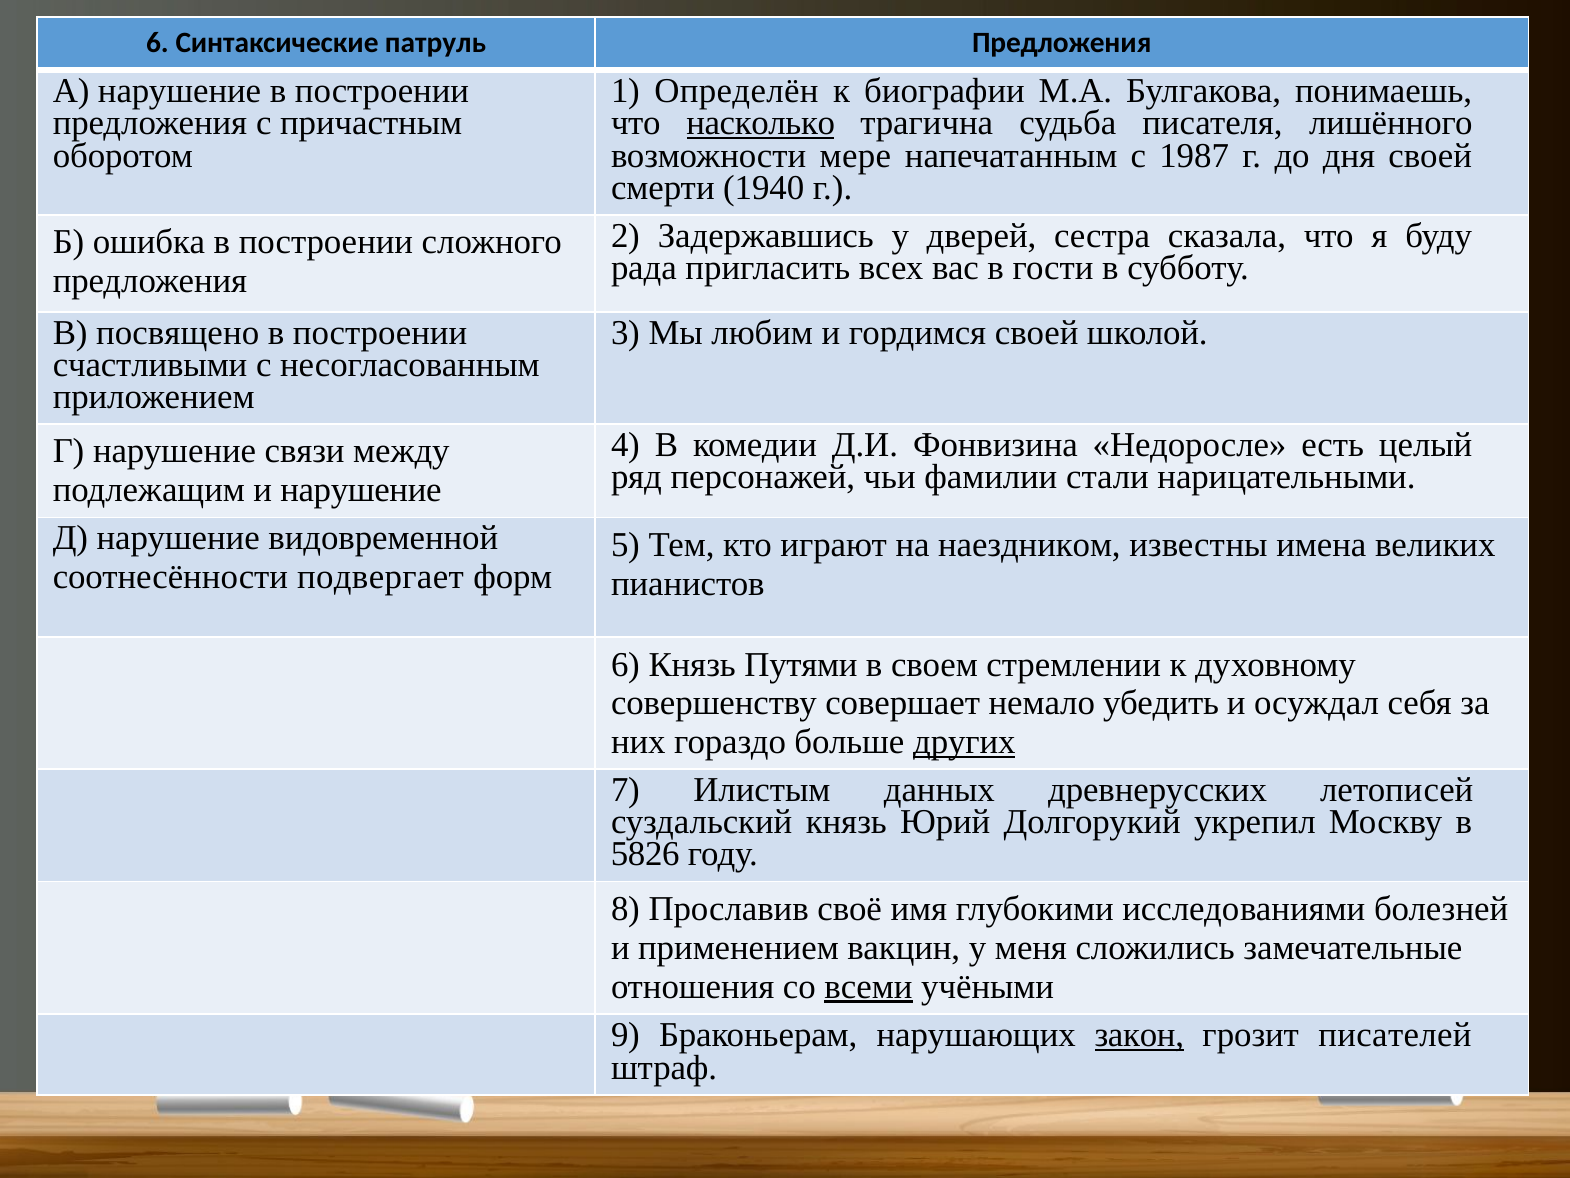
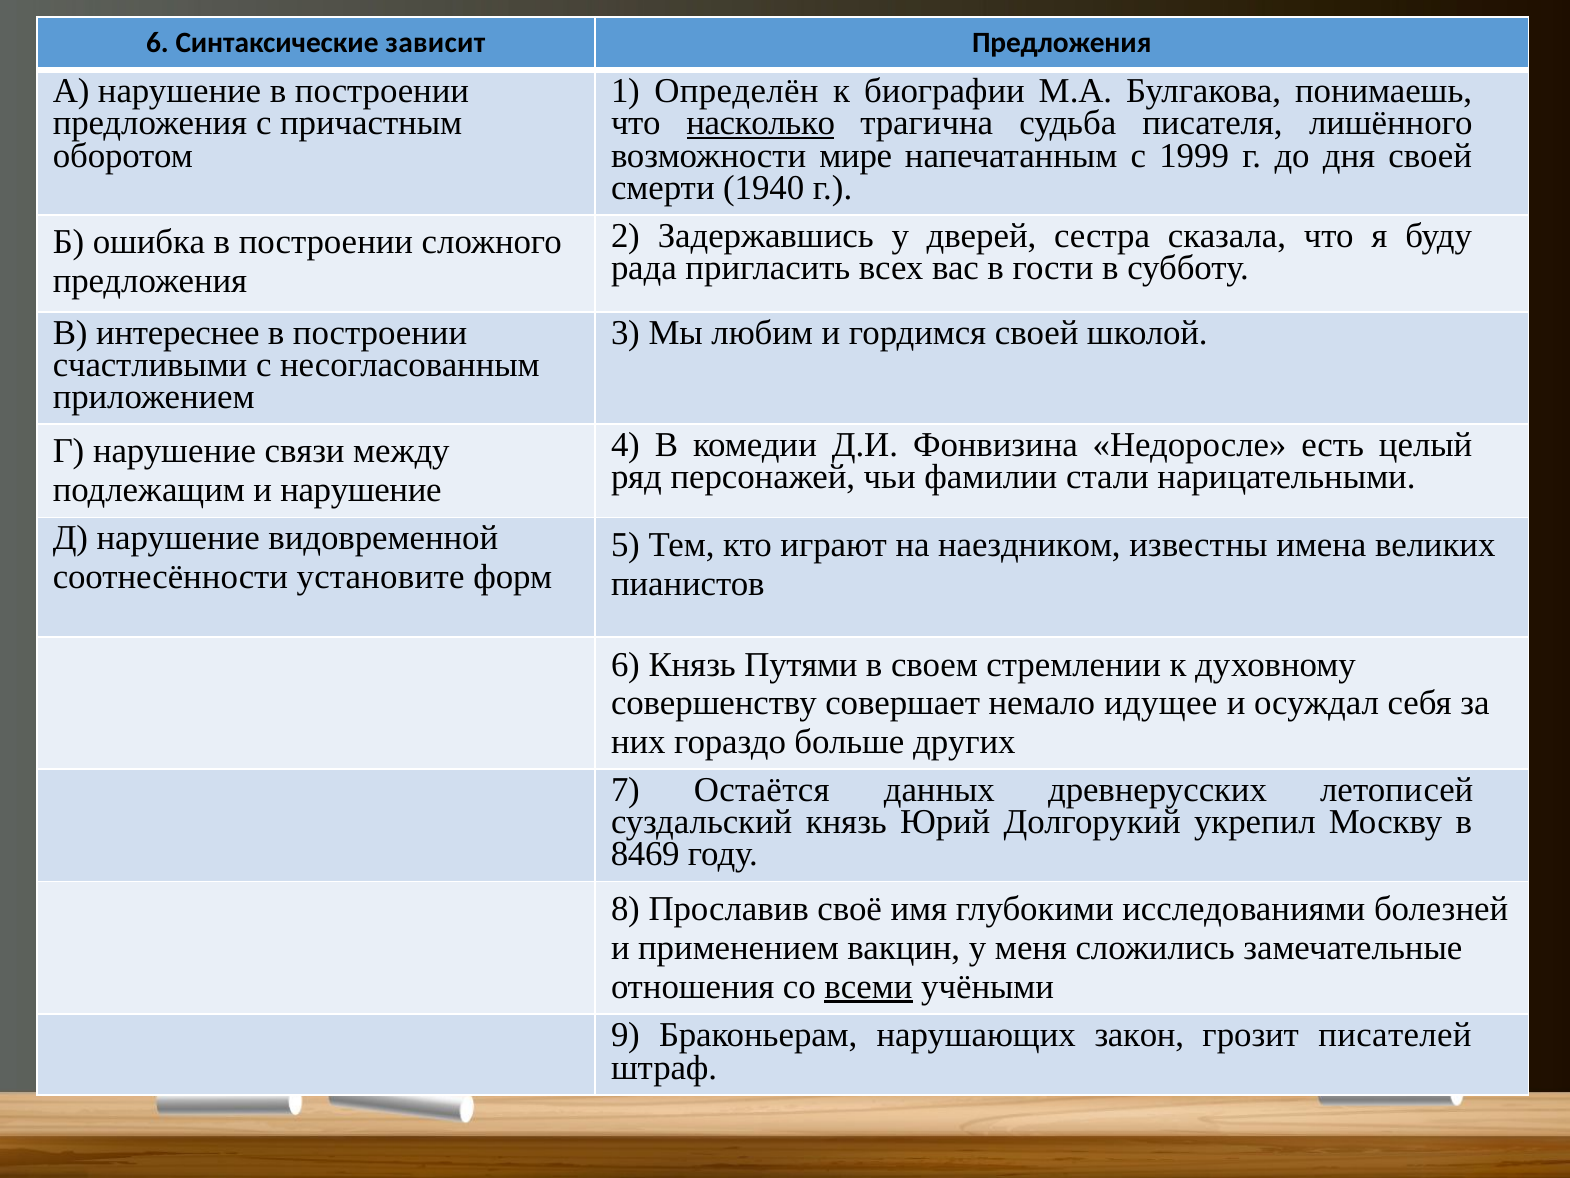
патруль: патруль -> зависит
мере: мере -> мире
1987: 1987 -> 1999
посвящено: посвящено -> интереснее
подвергает: подвергает -> установите
убедить: убедить -> идущее
других underline: present -> none
Илистым: Илистым -> Остаётся
5826: 5826 -> 8469
закон underline: present -> none
